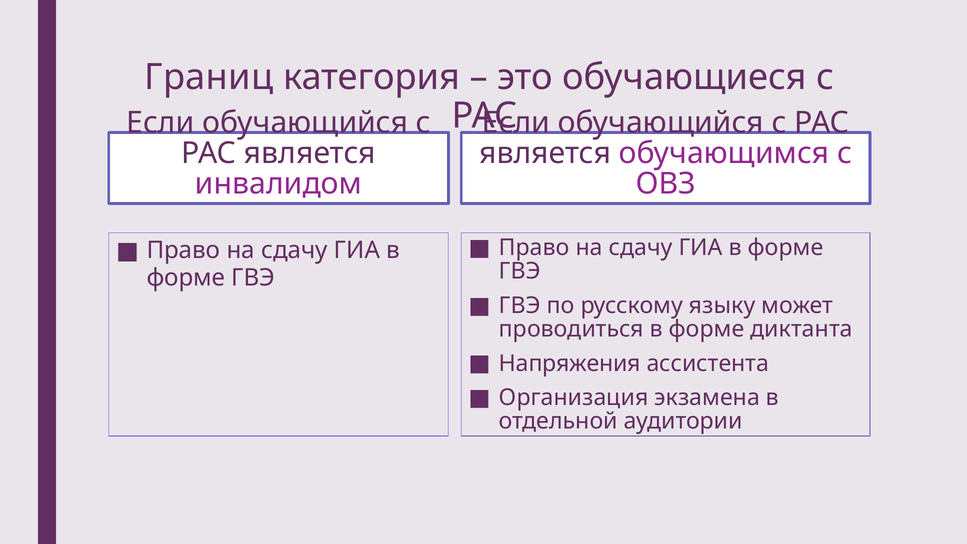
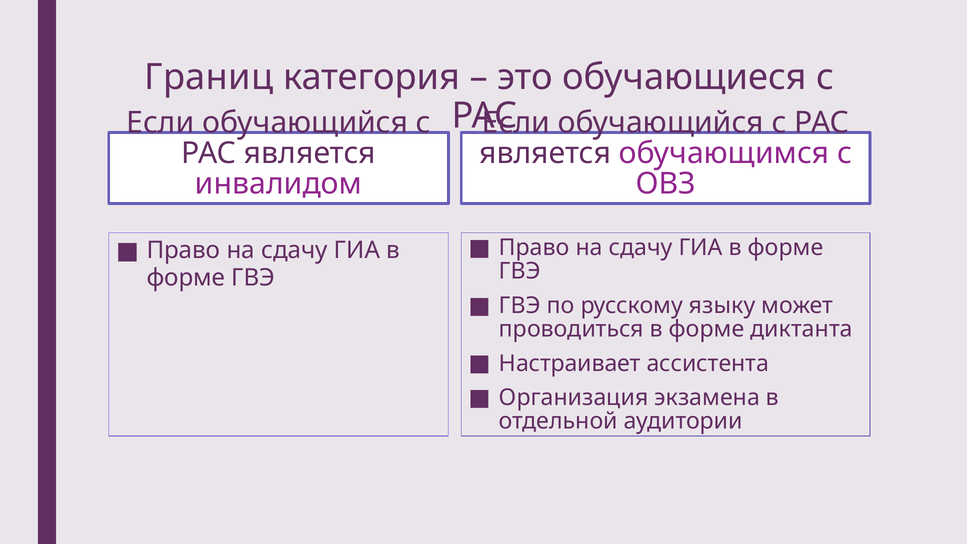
Напряжения: Напряжения -> Настраивает
